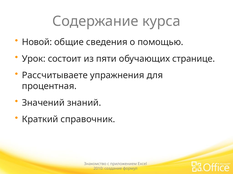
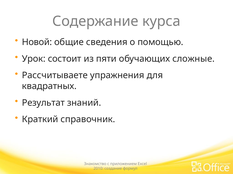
странице: странице -> сложные
процентная: процентная -> квадратных
Значений: Значений -> Результат
